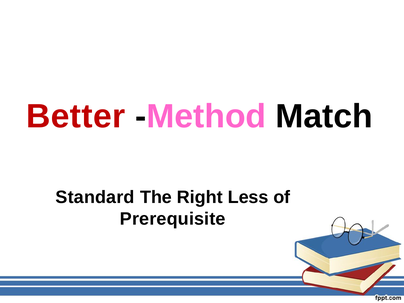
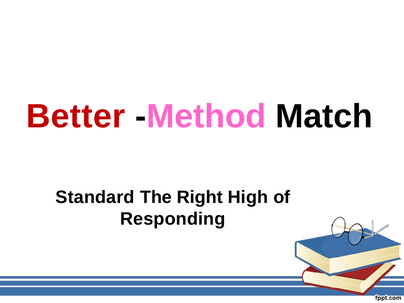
Less: Less -> High
Prerequisite: Prerequisite -> Responding
